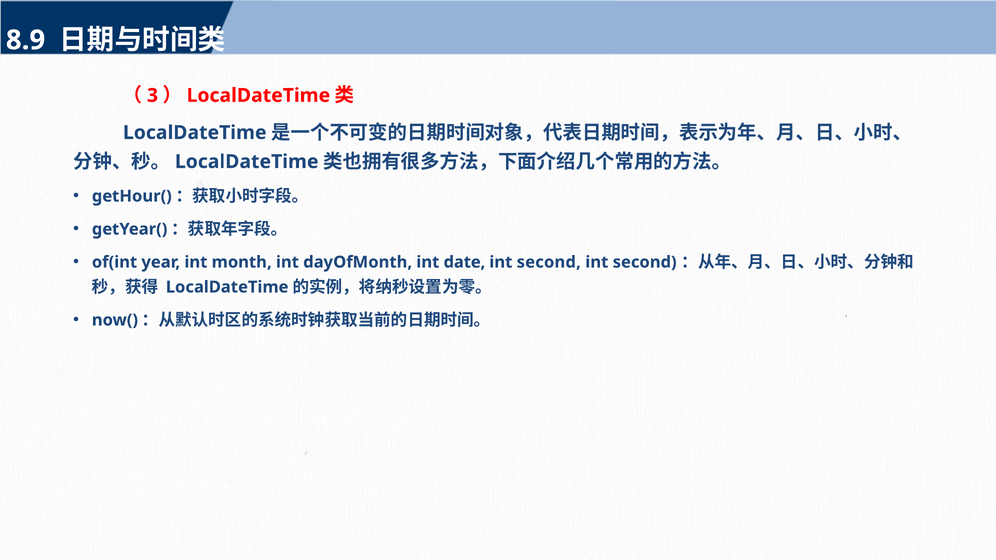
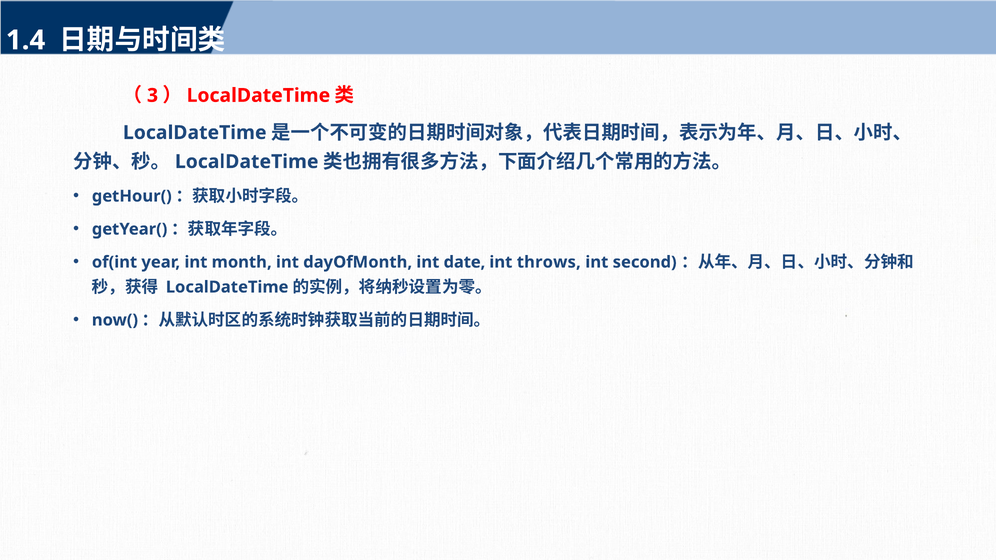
8.9: 8.9 -> 1.4
second at (549, 262): second -> throws
